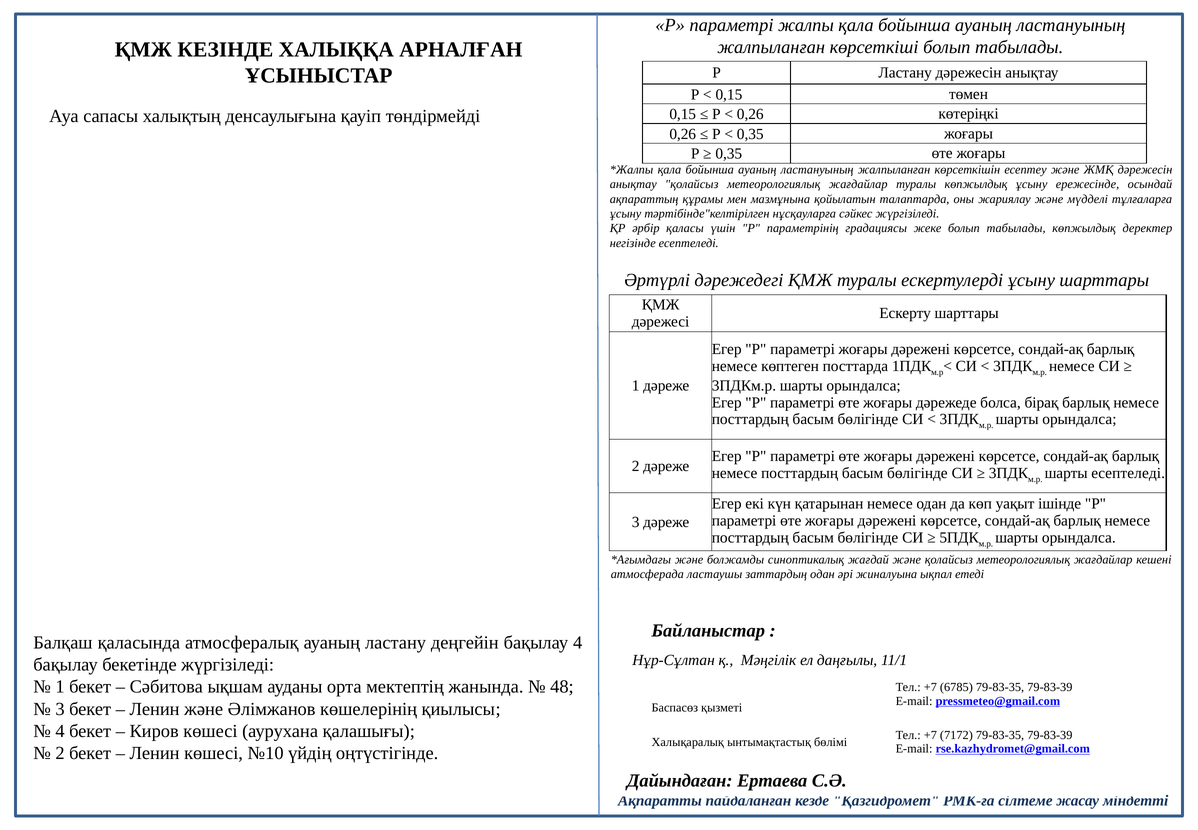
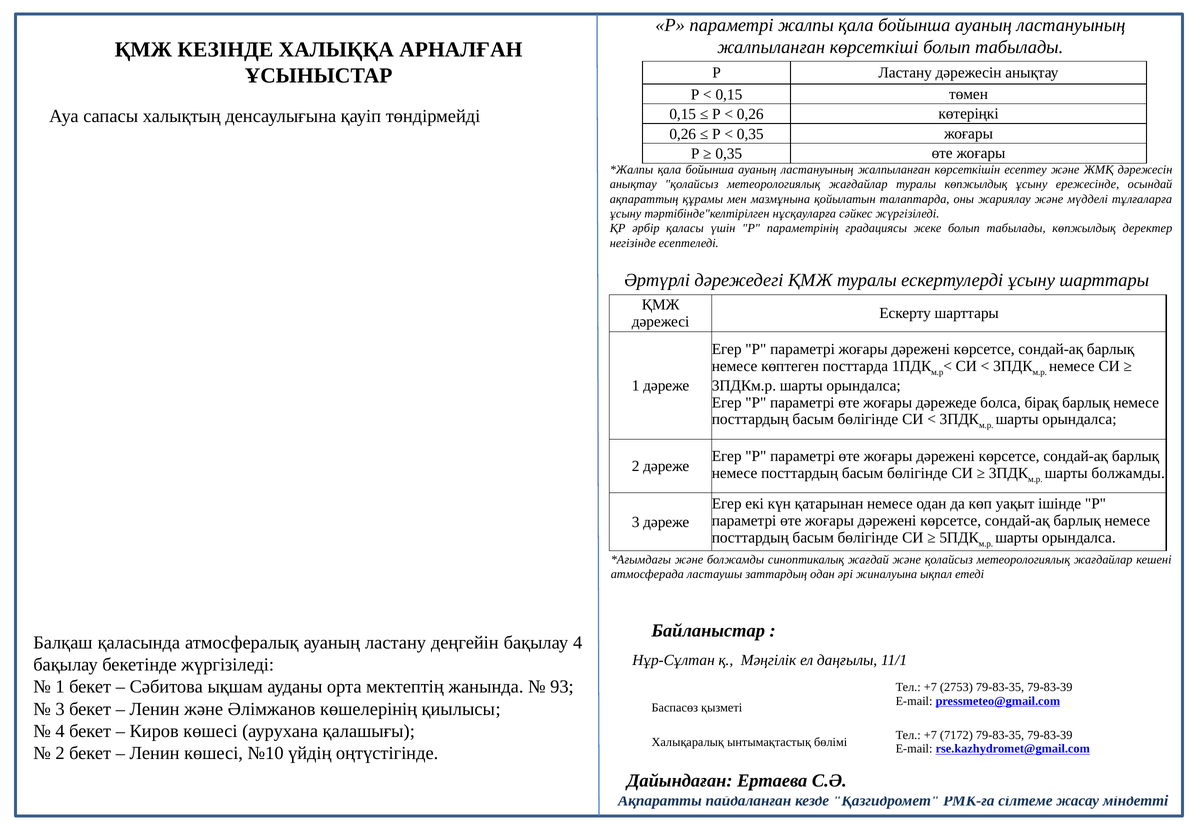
шарты есептеледі: есептеледі -> болжамды
48: 48 -> 93
6785: 6785 -> 2753
